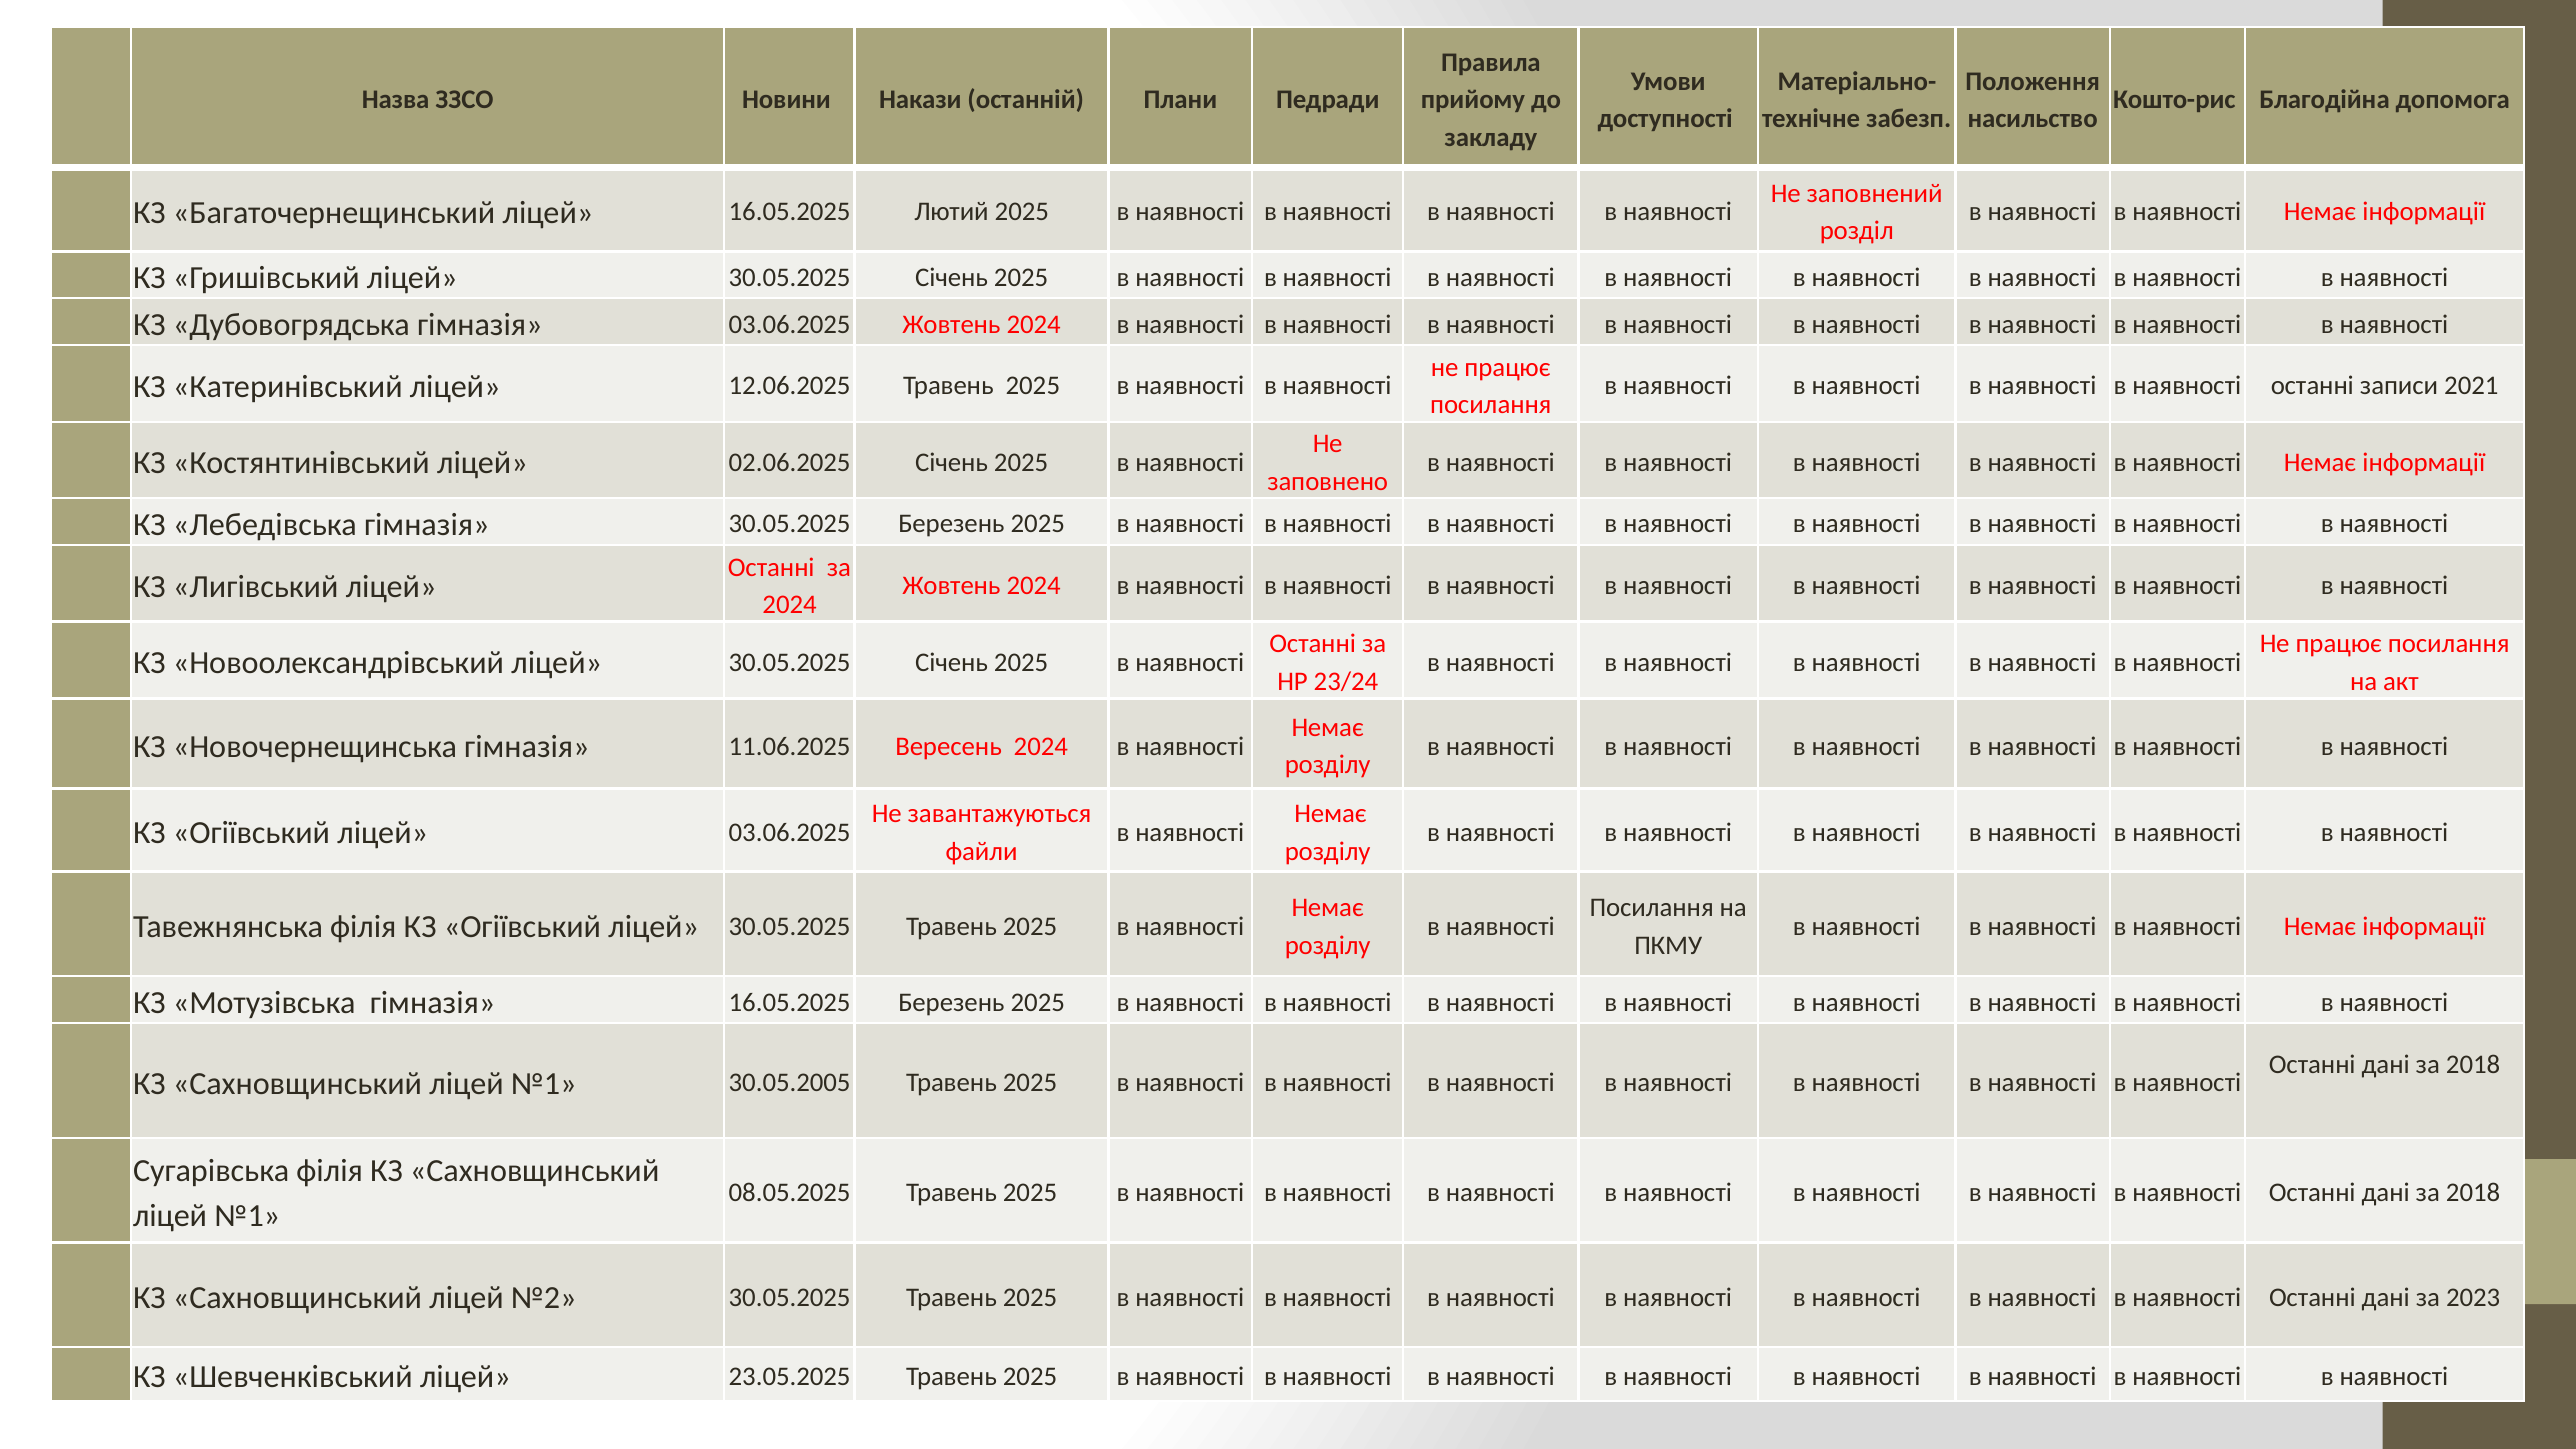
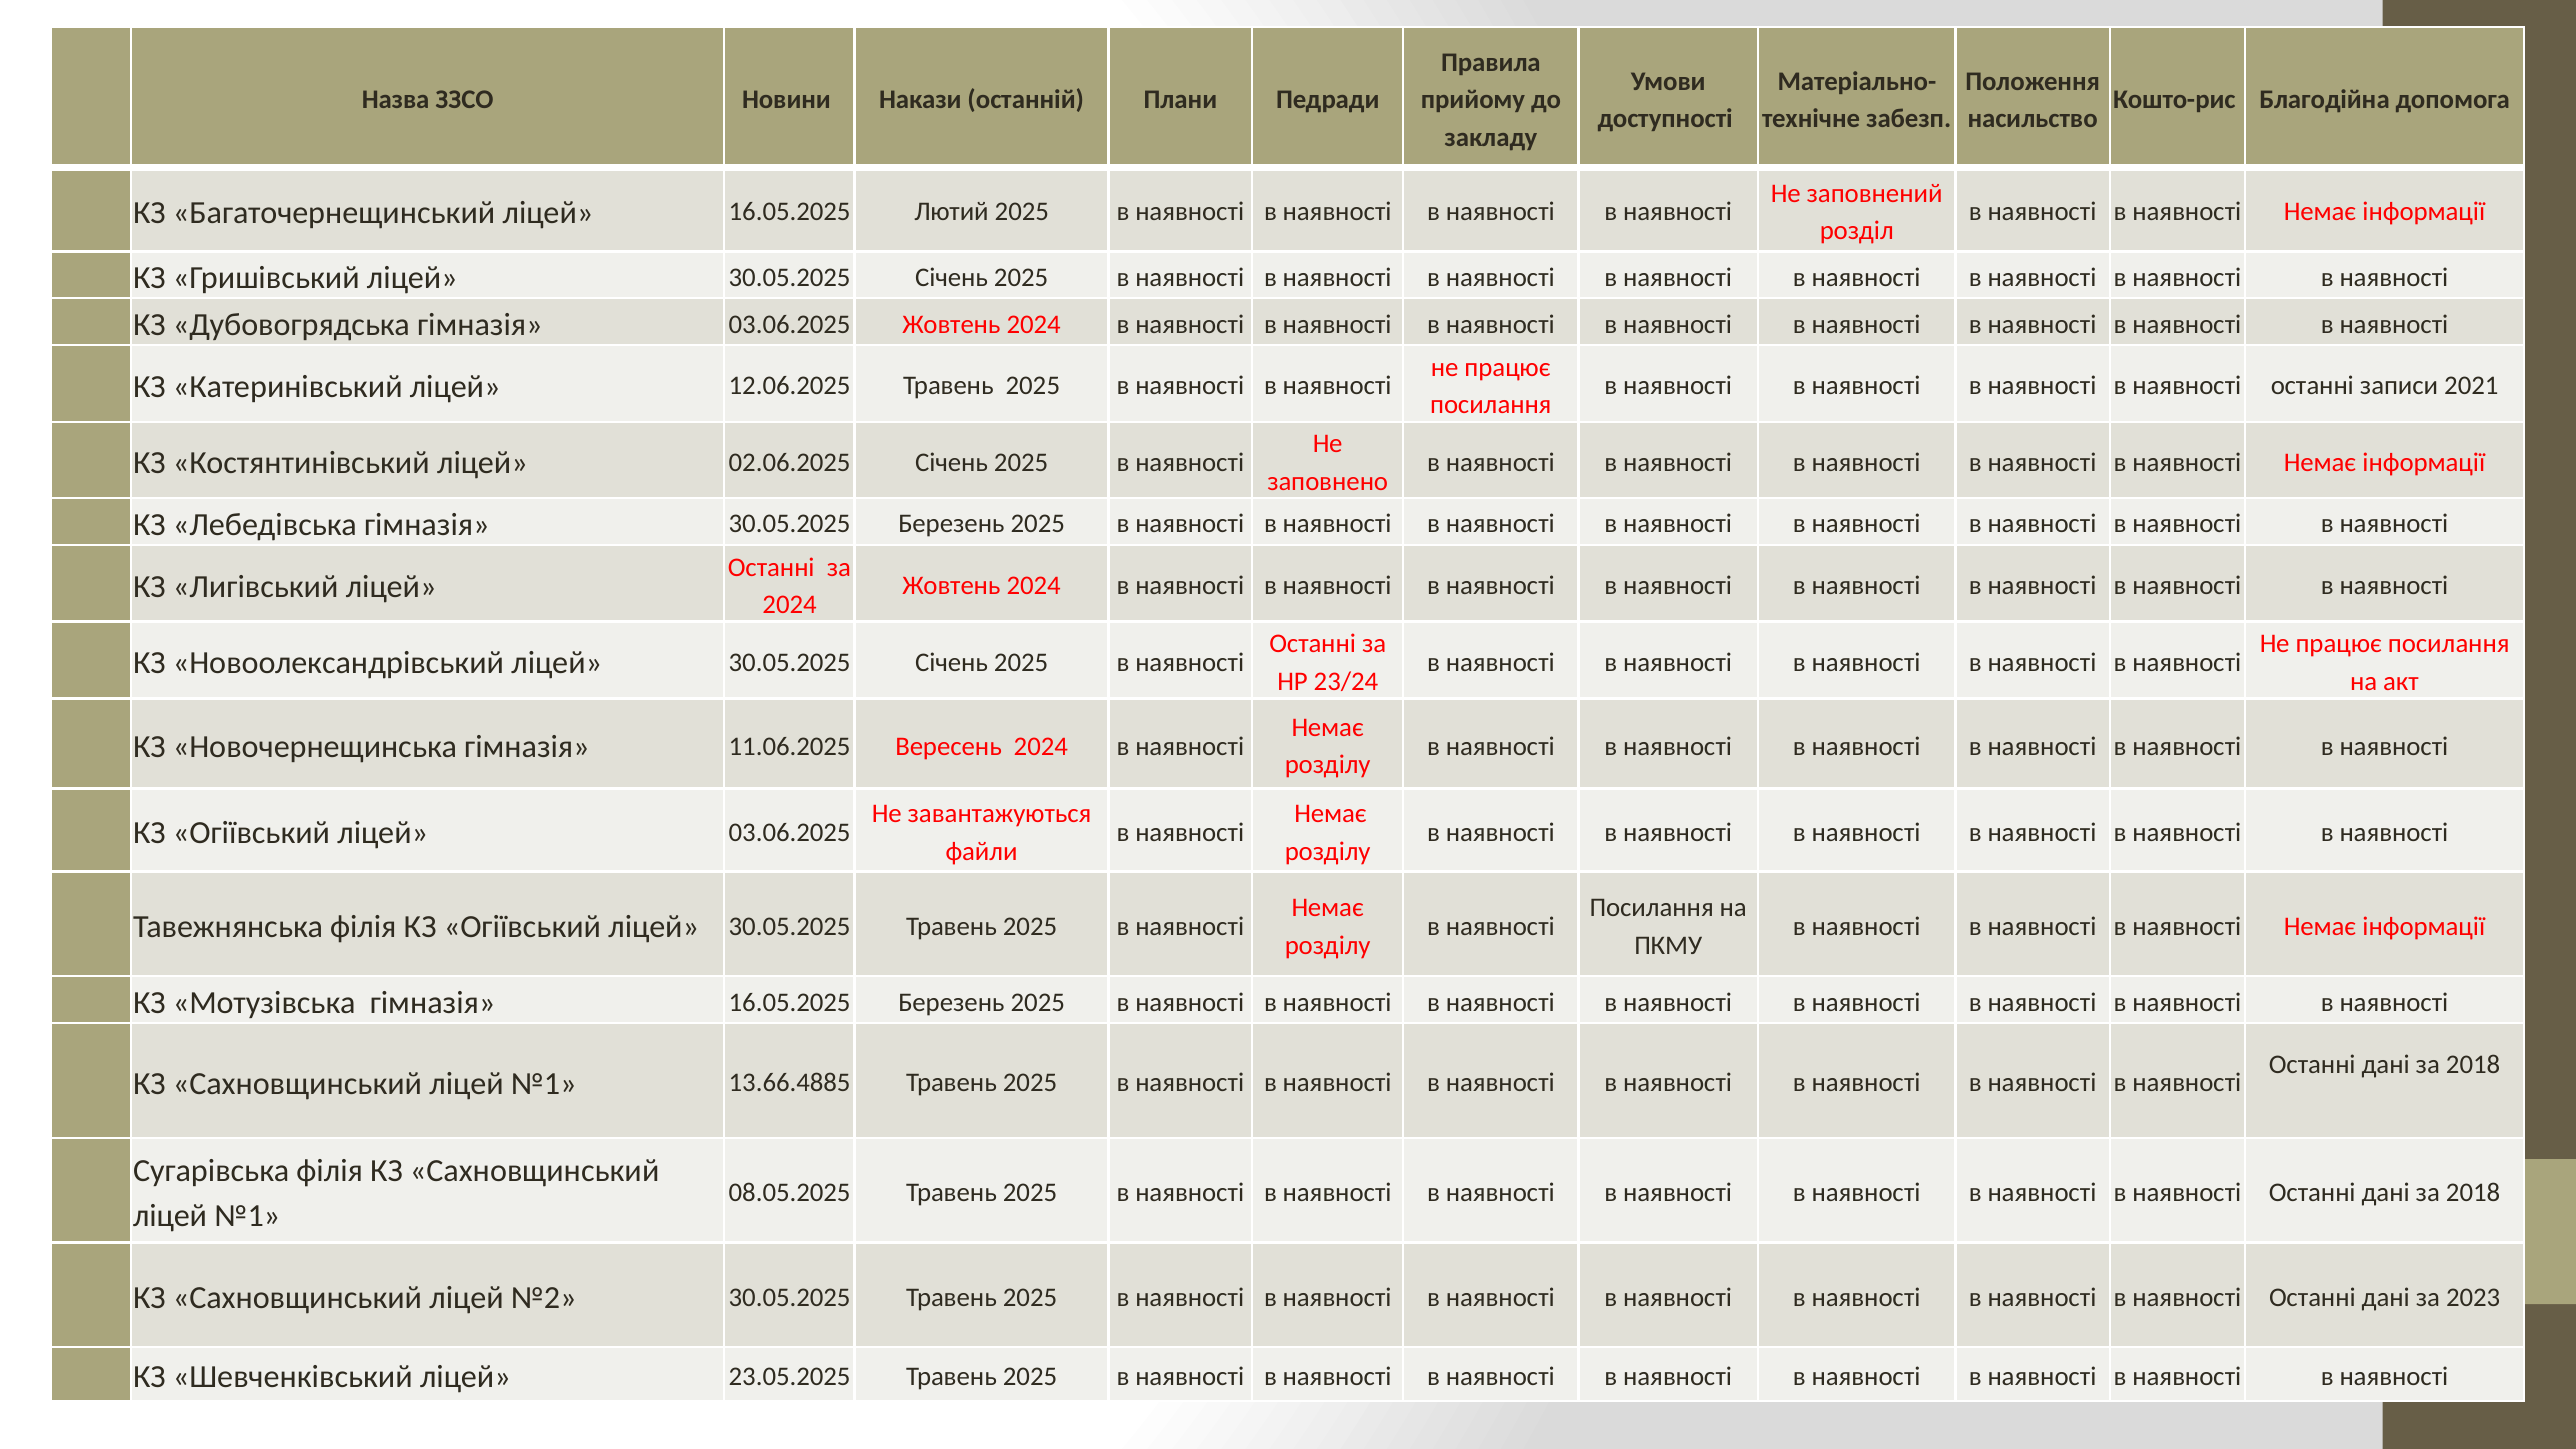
30.05.2005: 30.05.2005 -> 13.66.4885
